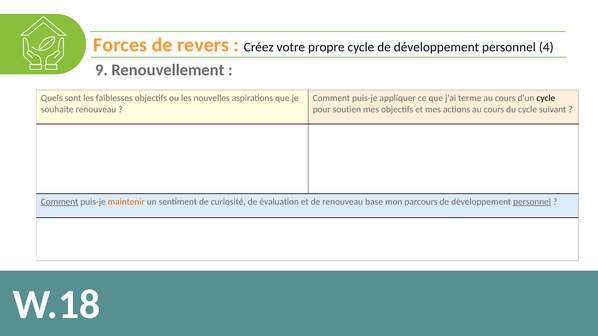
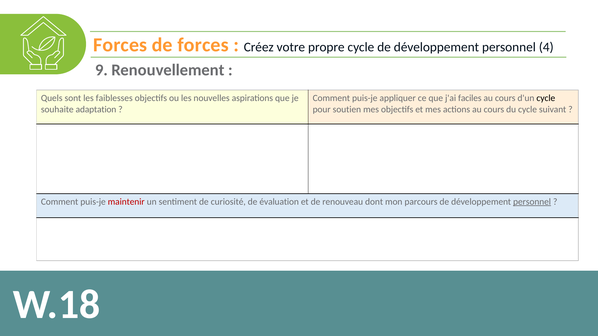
de revers: revers -> forces
terme: terme -> faciles
souhaite renouveau: renouveau -> adaptation
Comment at (60, 202) underline: present -> none
maintenir colour: orange -> red
base: base -> dont
